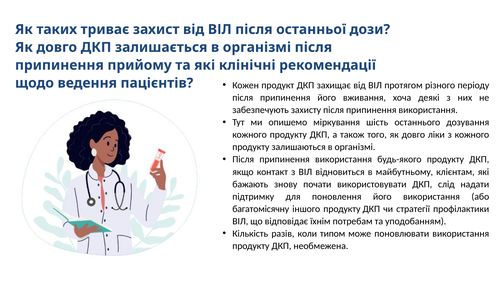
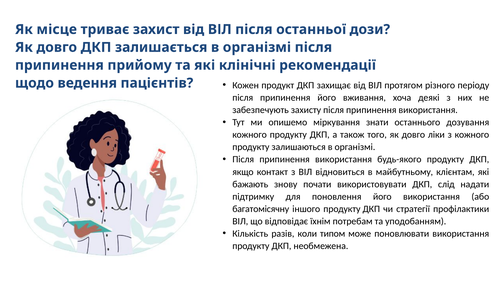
таких: таких -> місце
шість: шість -> знати
